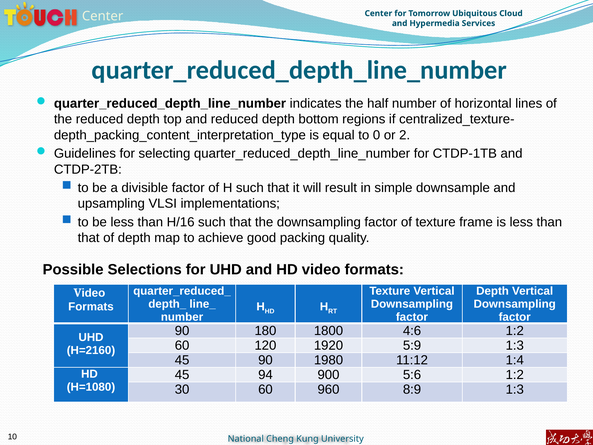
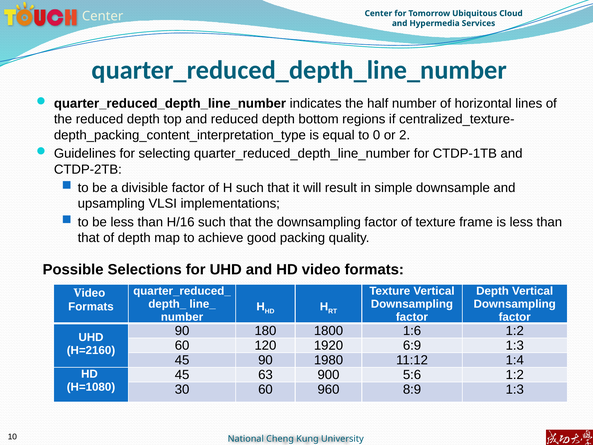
4:6: 4:6 -> 1:6
5:9: 5:9 -> 6:9
94: 94 -> 63
